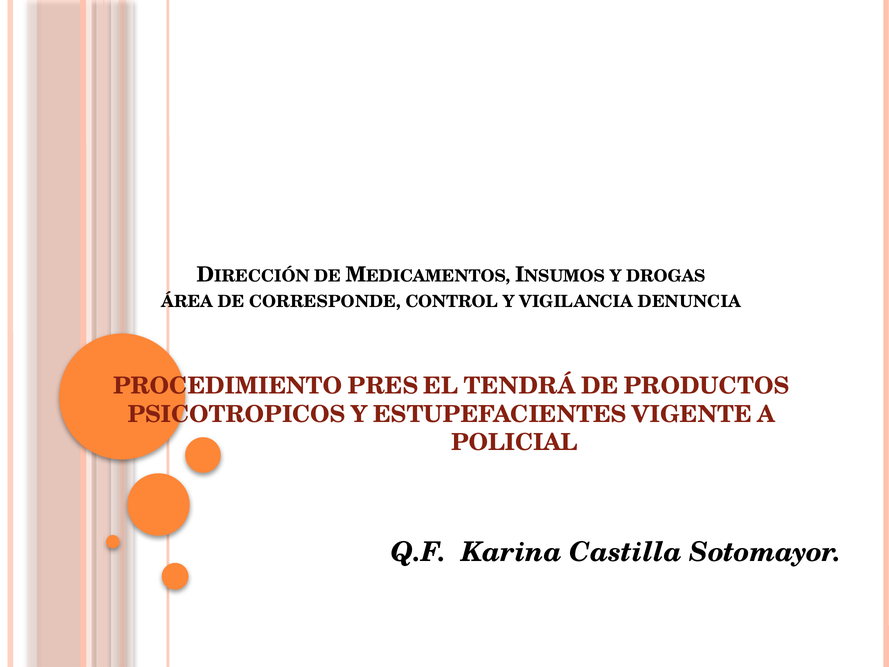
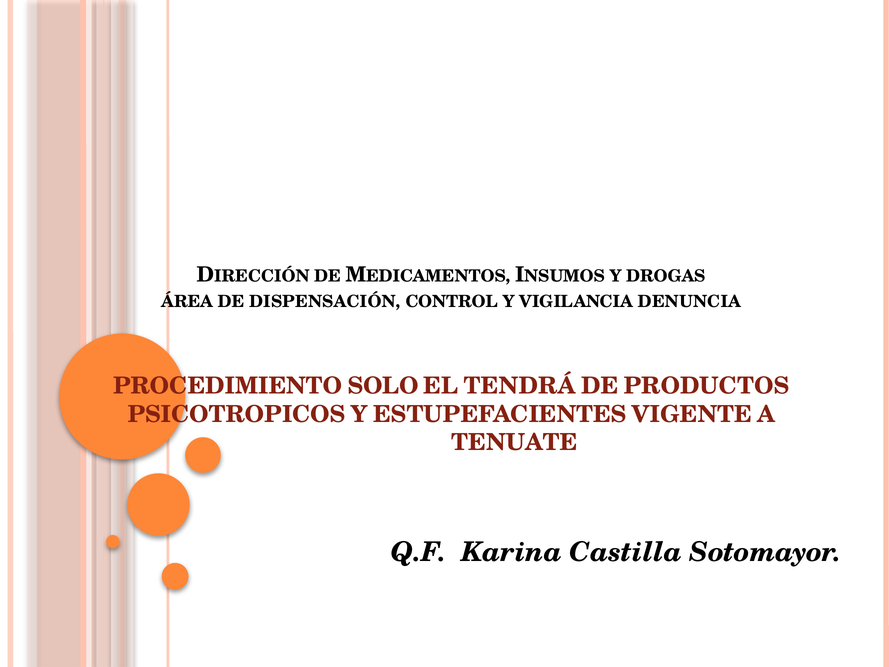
CORRESPONDE: CORRESPONDE -> DISPENSACIÓN
PRES: PRES -> SOLO
POLICIAL: POLICIAL -> TENUATE
